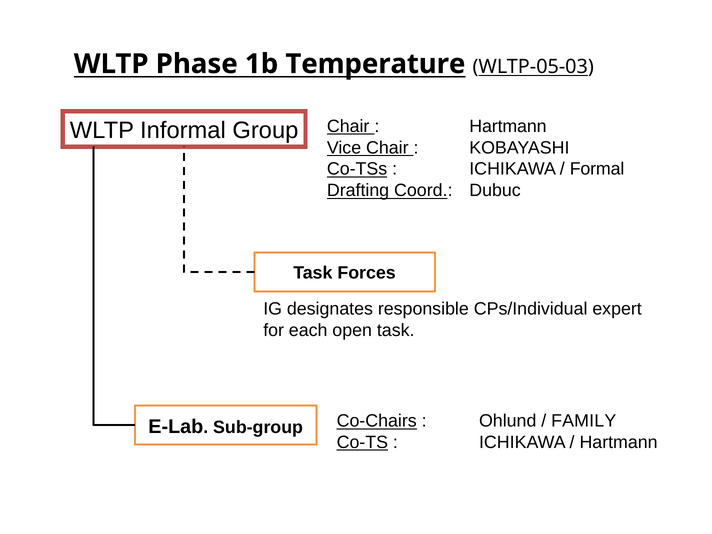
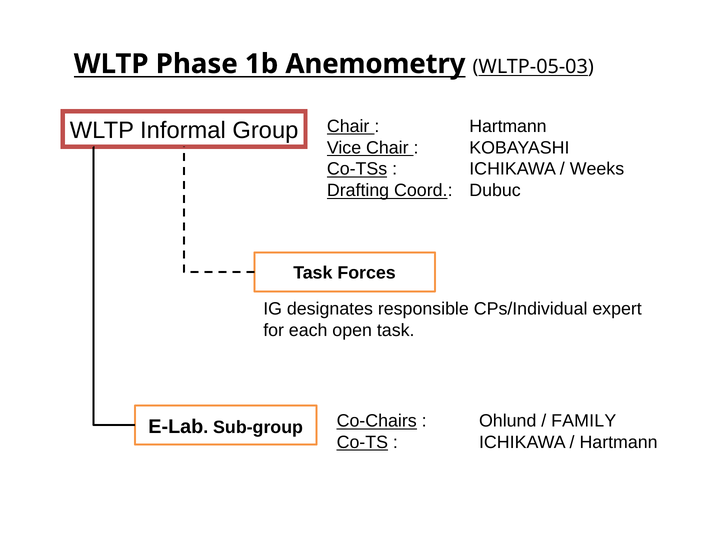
Temperature: Temperature -> Anemometry
Formal: Formal -> Weeks
